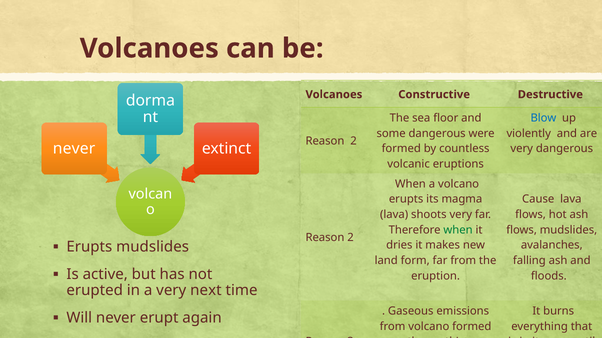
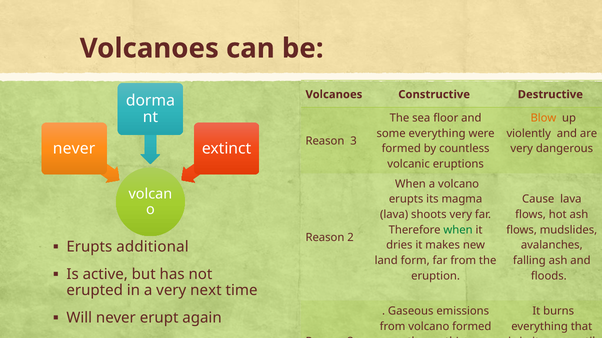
Blow colour: blue -> orange
some dangerous: dangerous -> everything
2 at (354, 141): 2 -> 3
Erupts mudslides: mudslides -> additional
